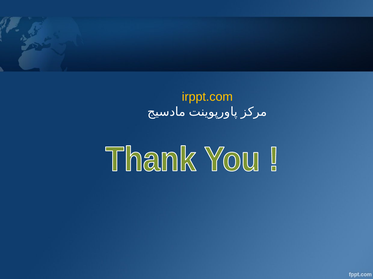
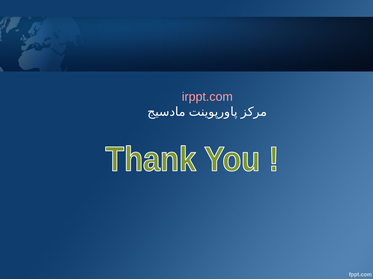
irppt.com colour: yellow -> pink
